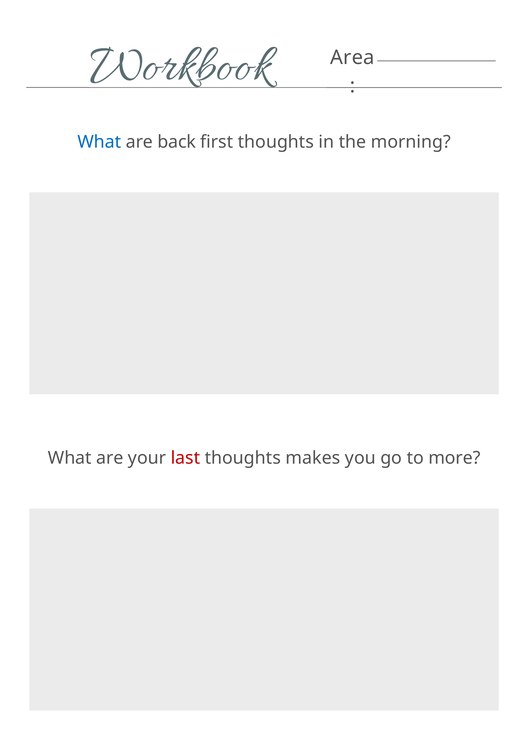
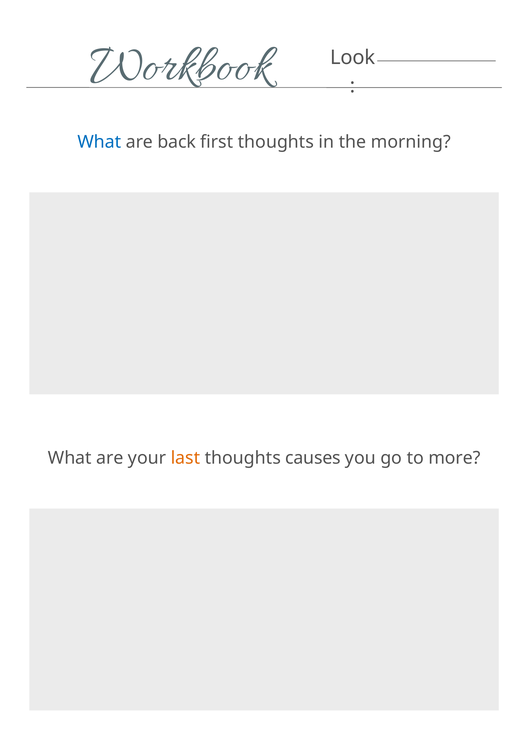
Area: Area -> Look
last colour: red -> orange
makes: makes -> causes
